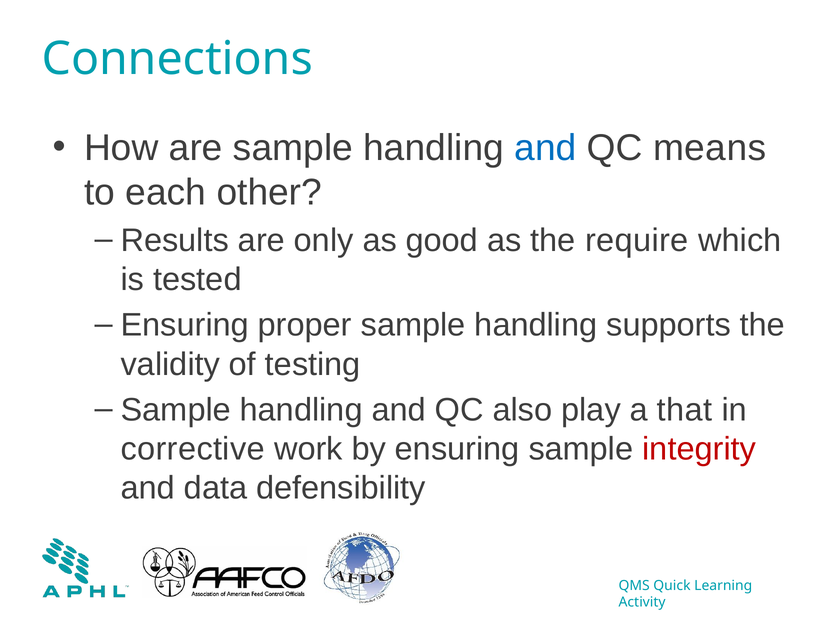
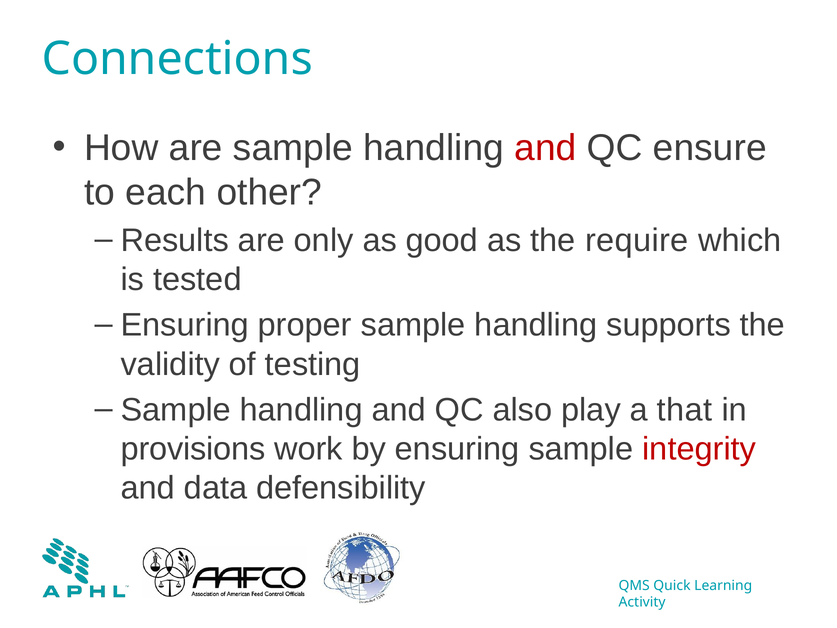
and at (545, 148) colour: blue -> red
means: means -> ensure
corrective: corrective -> provisions
